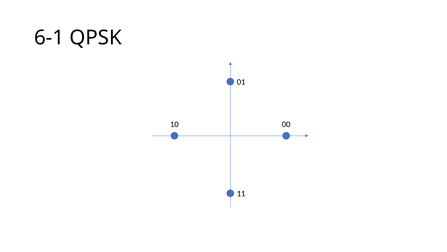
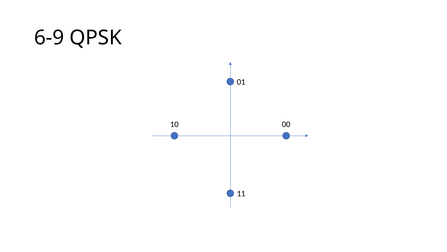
6-1: 6-1 -> 6-9
